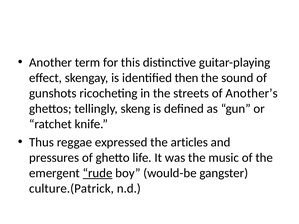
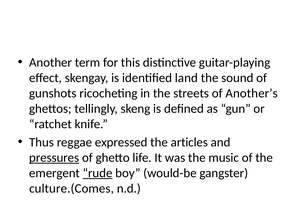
then: then -> land
pressures underline: none -> present
culture.(Patrick: culture.(Patrick -> culture.(Comes
